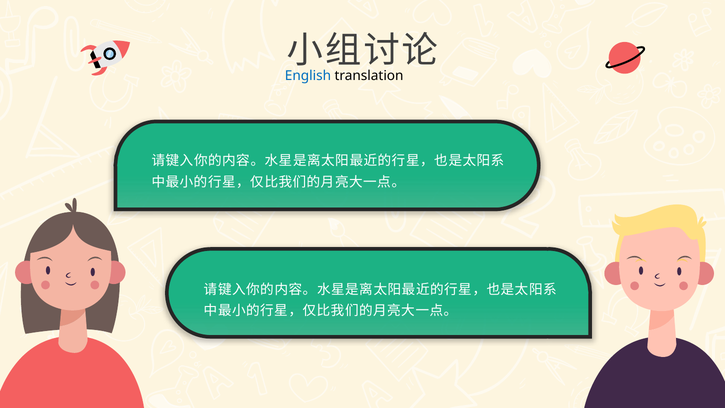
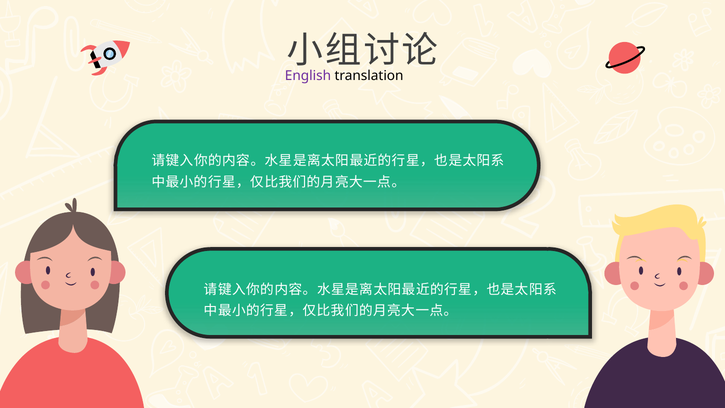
English colour: blue -> purple
